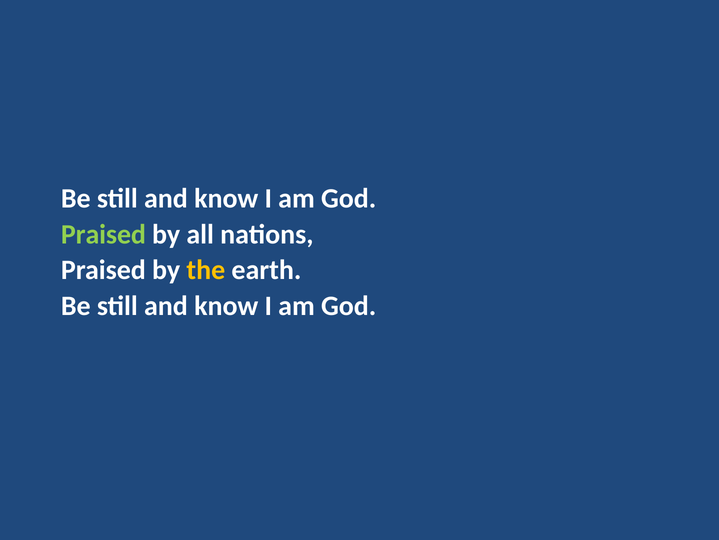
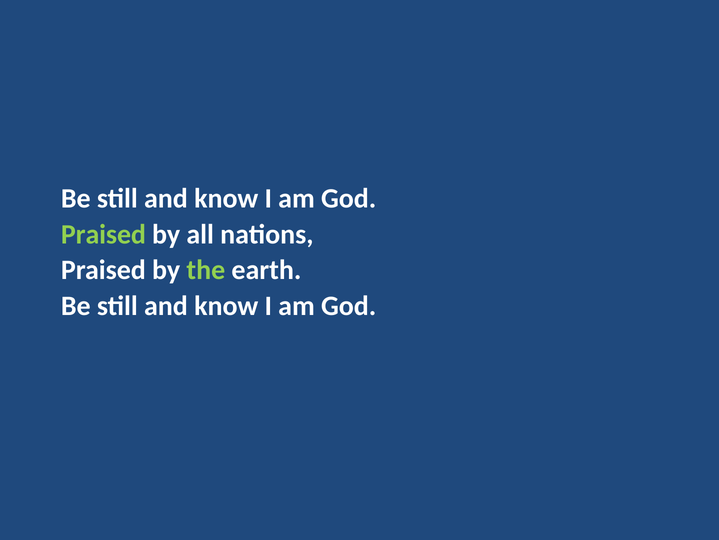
the colour: yellow -> light green
